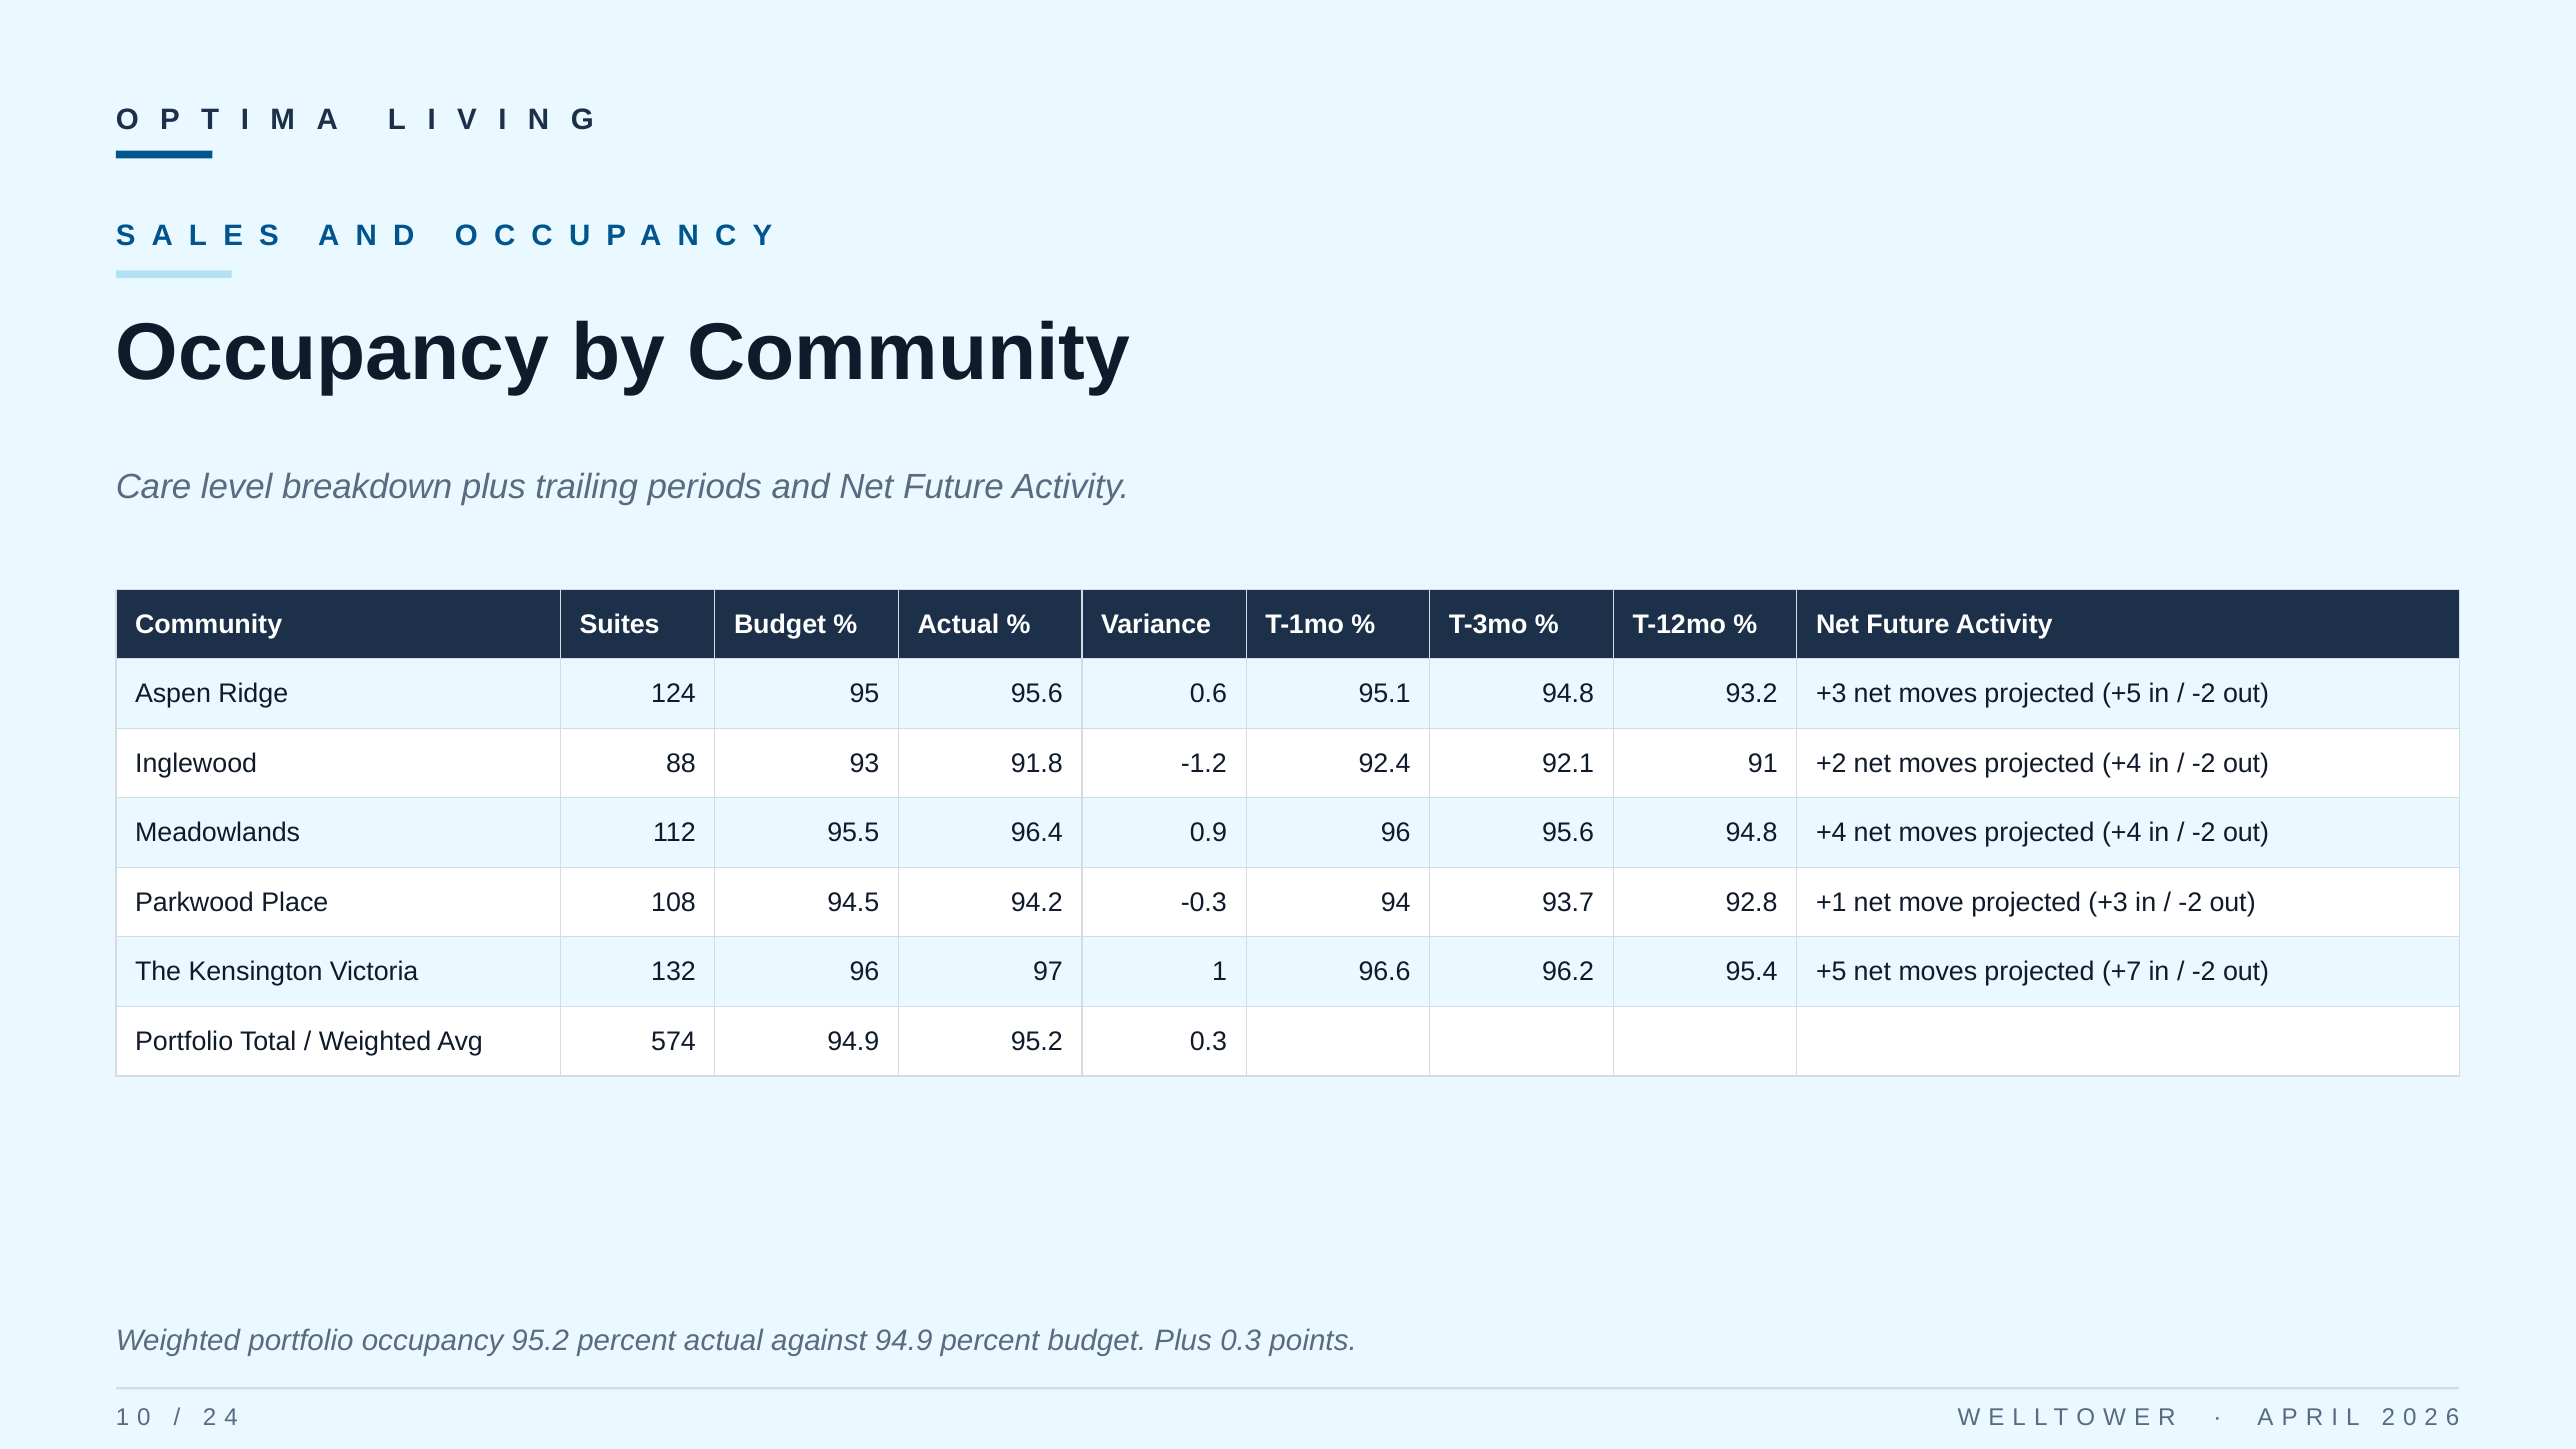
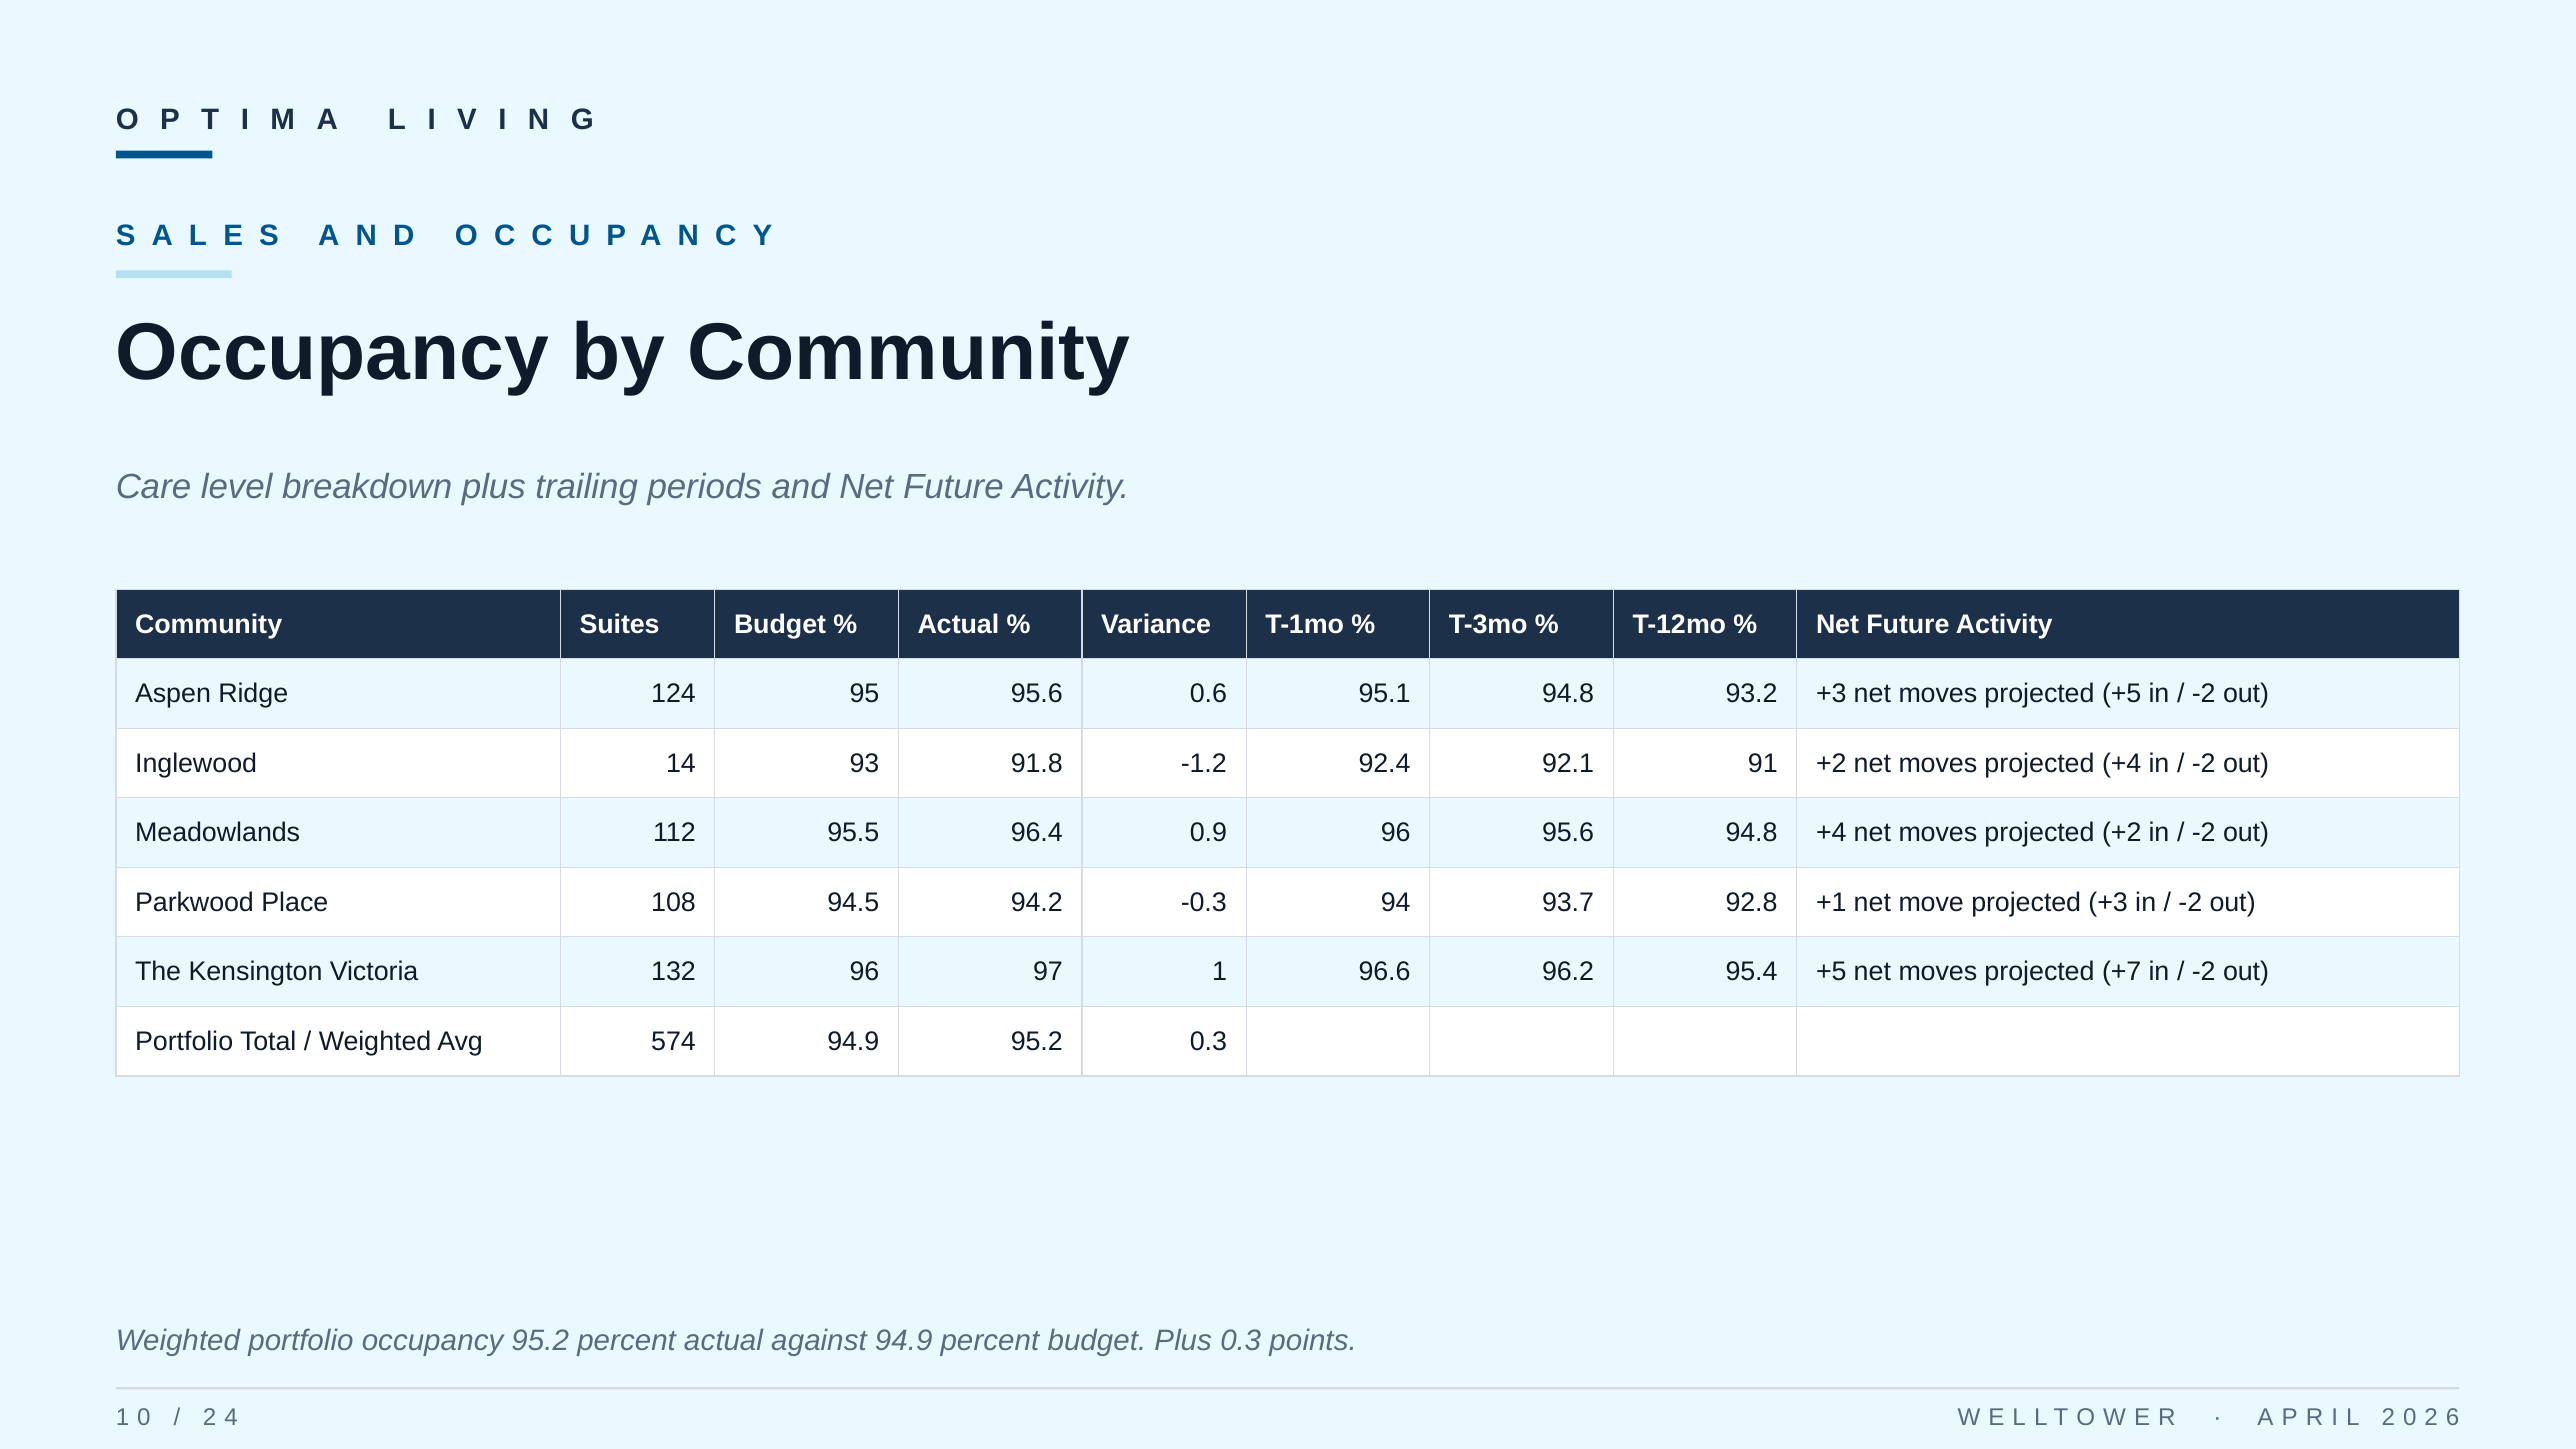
88: 88 -> 14
+4 at (2122, 833): +4 -> +2
